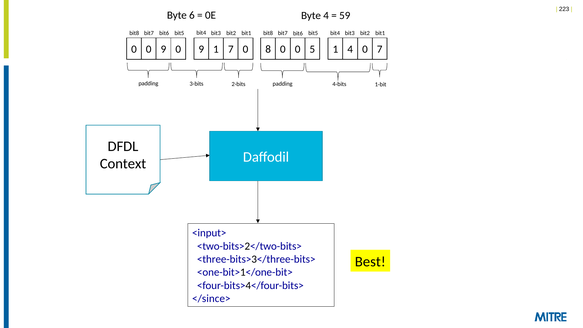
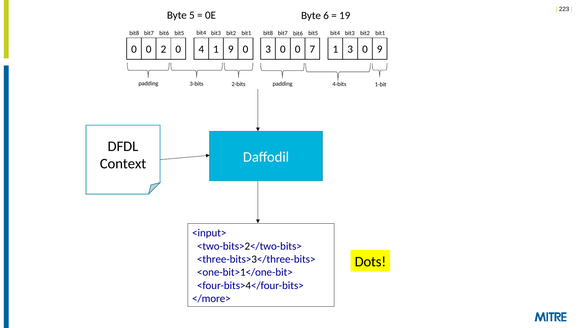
6: 6 -> 5
Byte 4: 4 -> 6
59: 59 -> 19
0 0 9: 9 -> 2
9 at (201, 49): 9 -> 4
1 7: 7 -> 9
0 8: 8 -> 3
5: 5 -> 7
1 4: 4 -> 3
0 7: 7 -> 9
Best: Best -> Dots
</since>: </since> -> </more>
